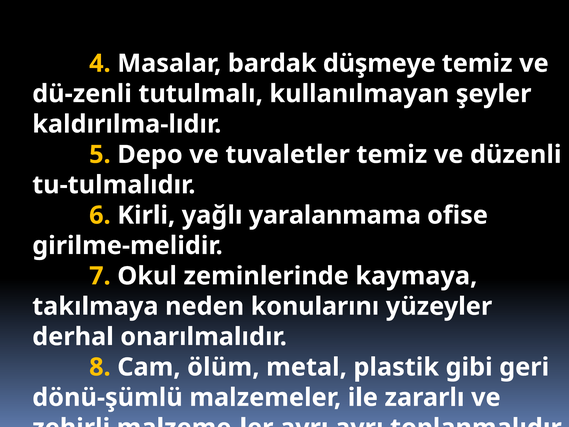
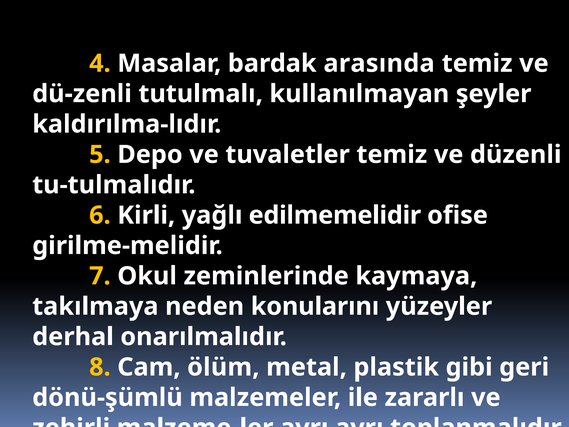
düşmeye: düşmeye -> arasında
yaralanmama: yaralanmama -> edilmemelidir
